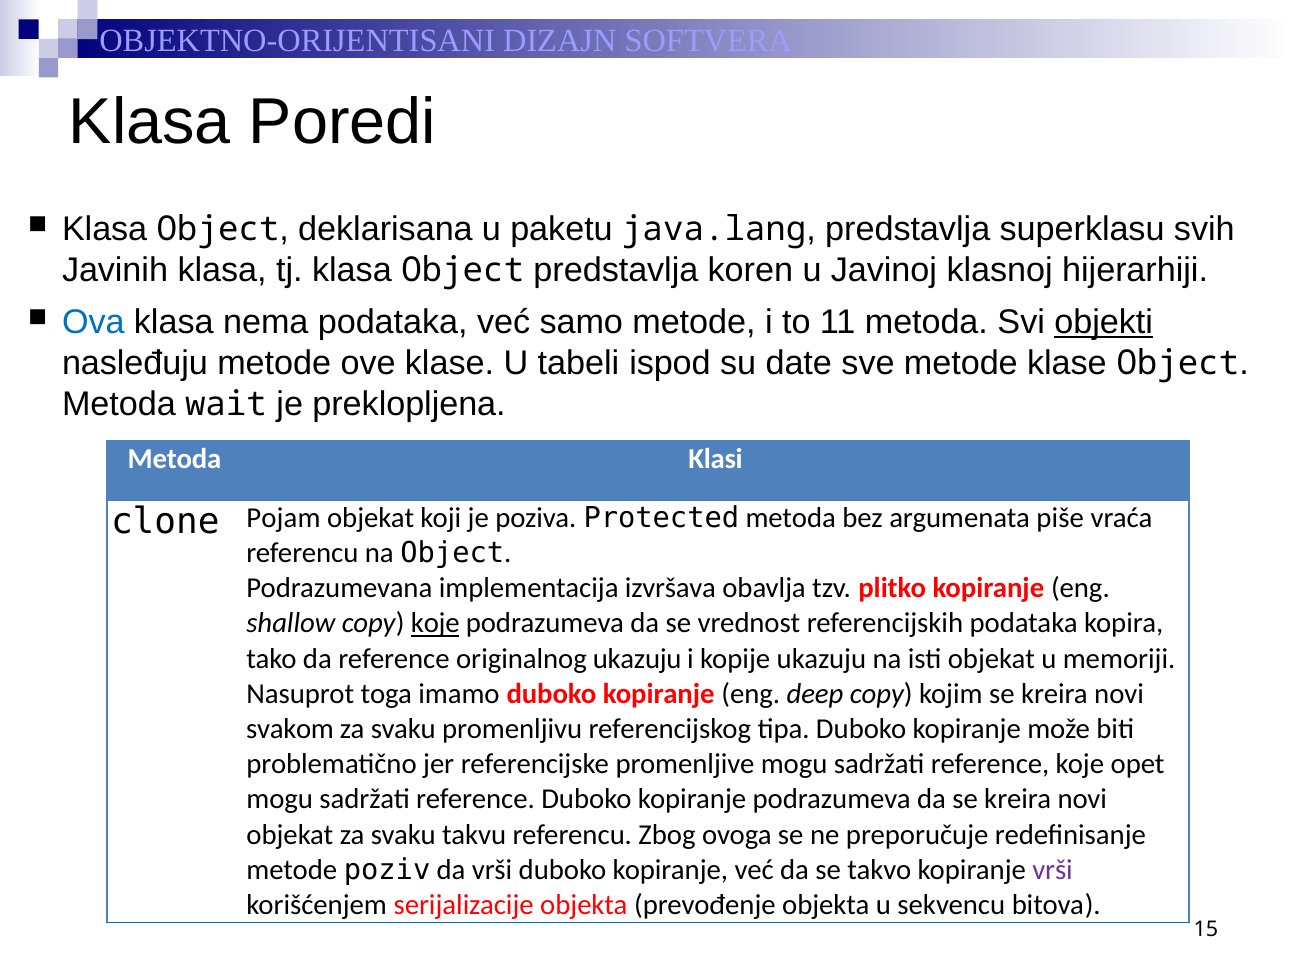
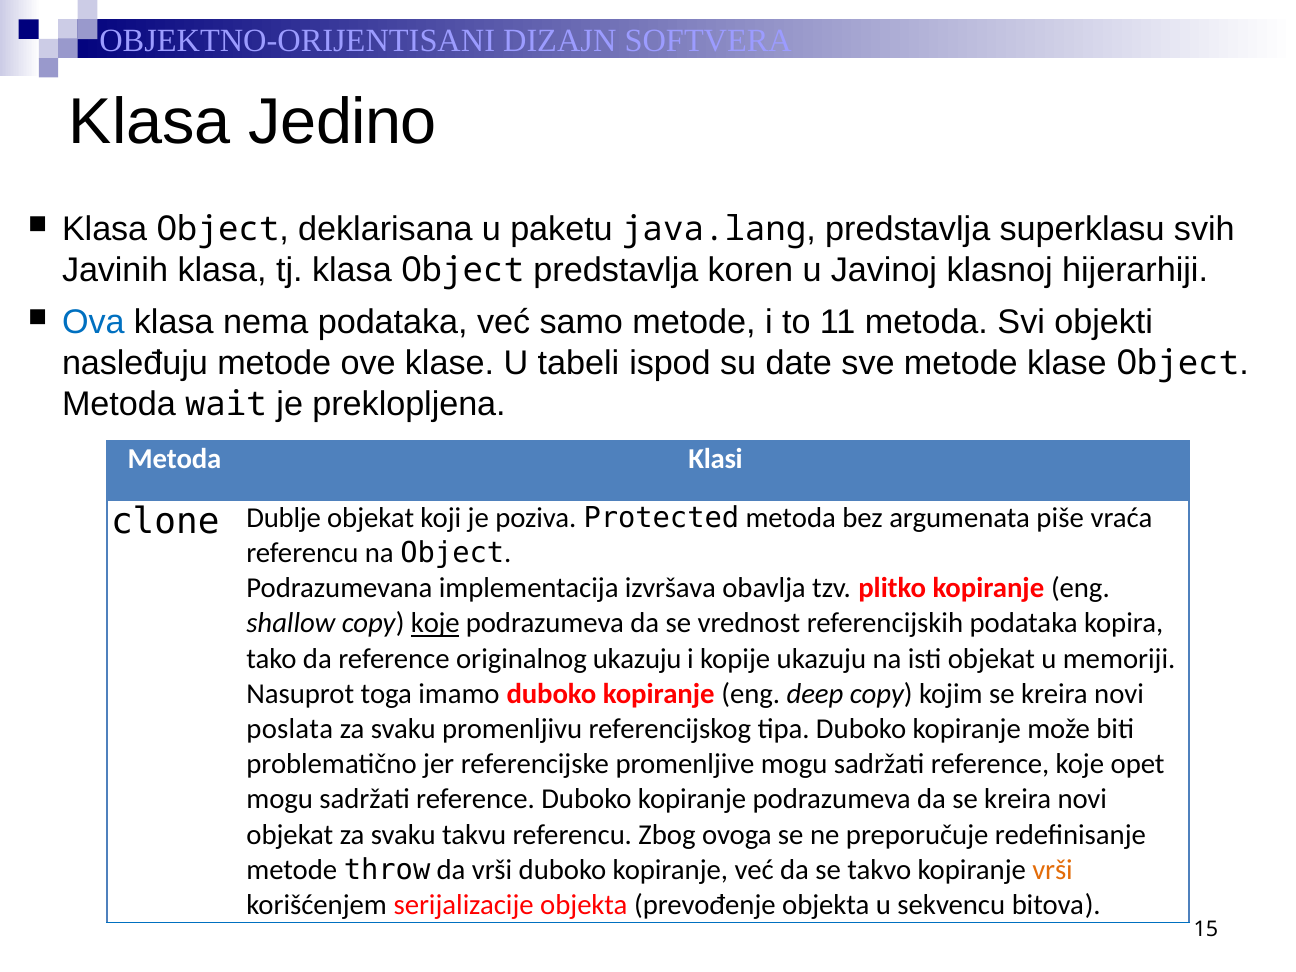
Poredi: Poredi -> Jedino
objekti underline: present -> none
Pojam: Pojam -> Dublje
svakom: svakom -> poslata
poziv: poziv -> throw
vrši at (1053, 870) colour: purple -> orange
